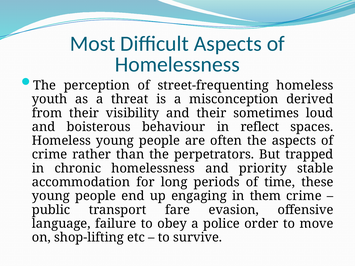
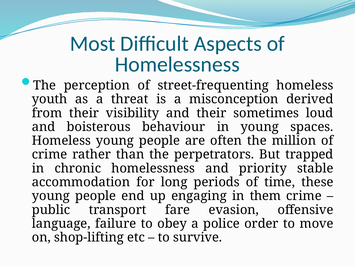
in reflect: reflect -> young
the aspects: aspects -> million
